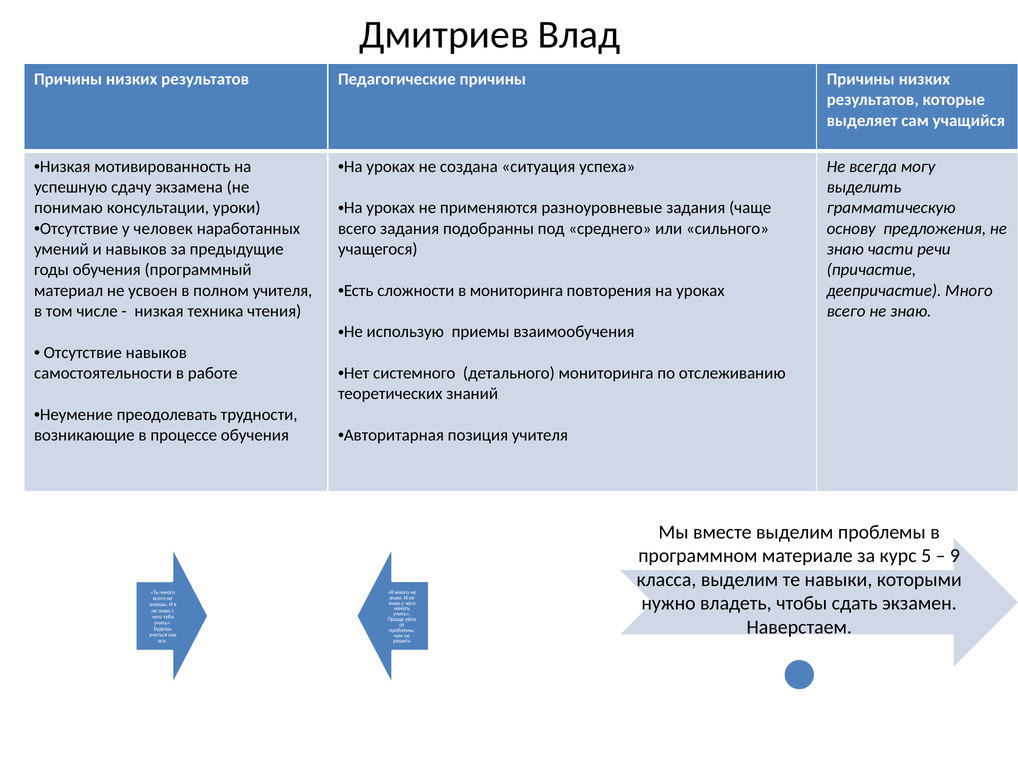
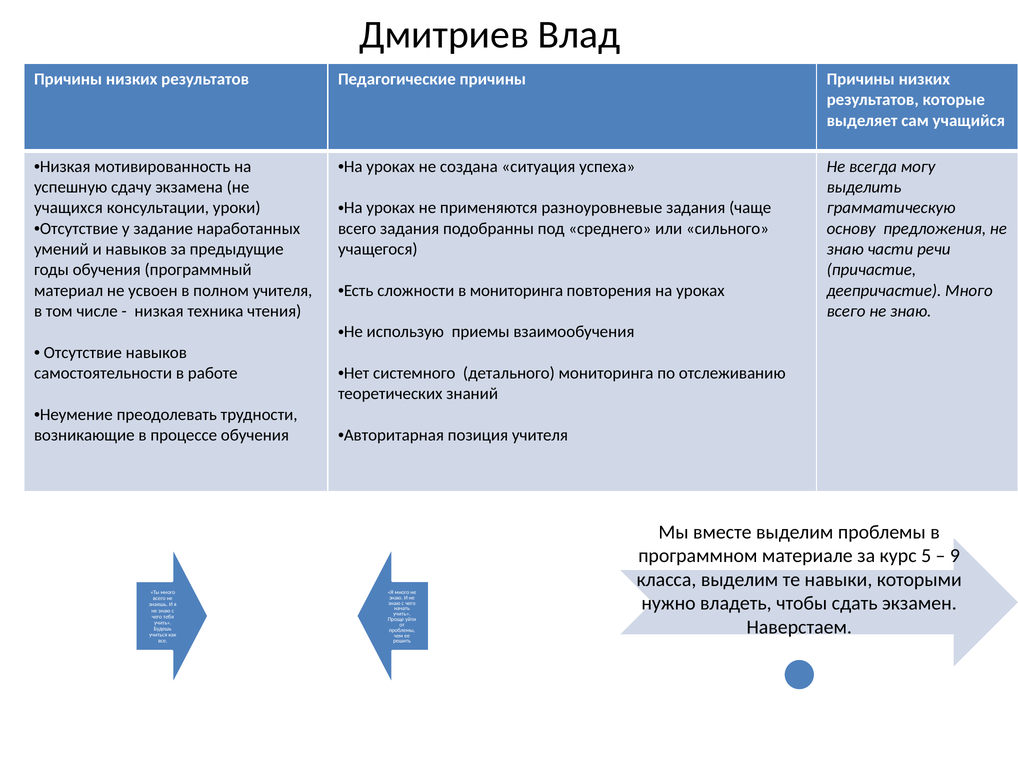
понимаю: понимаю -> учащихся
человек: человек -> задание
